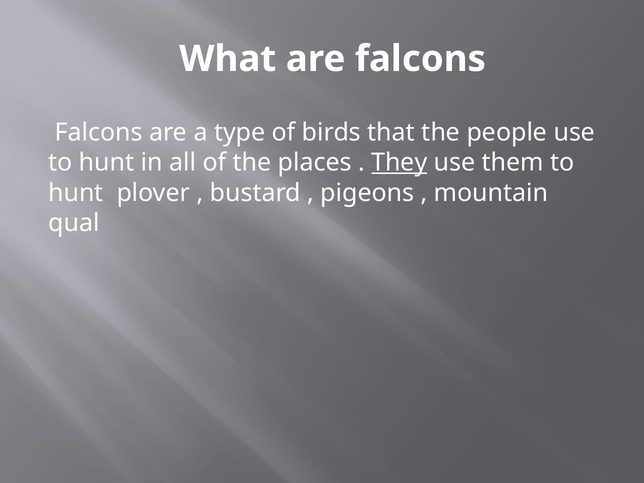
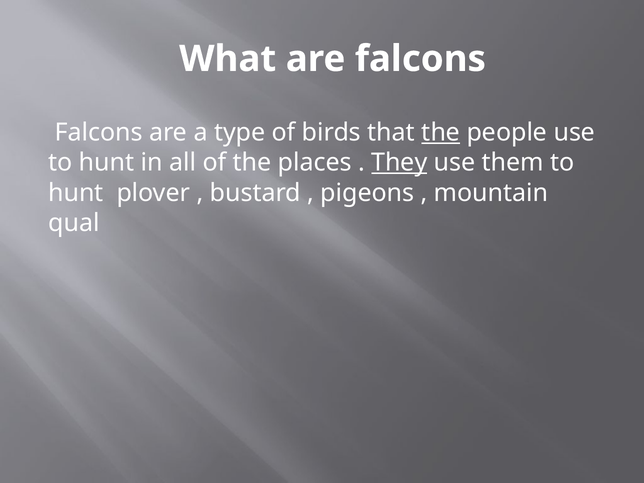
the at (441, 133) underline: none -> present
